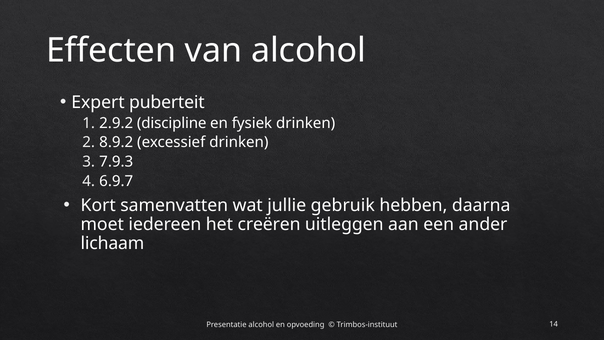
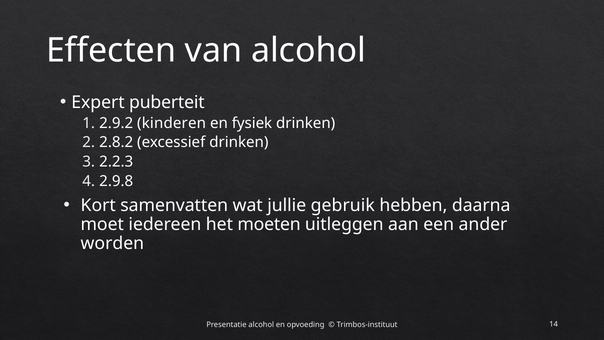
discipline: discipline -> kinderen
8.9.2: 8.9.2 -> 2.8.2
7.9.3: 7.9.3 -> 2.2.3
6.9.7: 6.9.7 -> 2.9.8
creëren: creëren -> moeten
lichaam: lichaam -> worden
